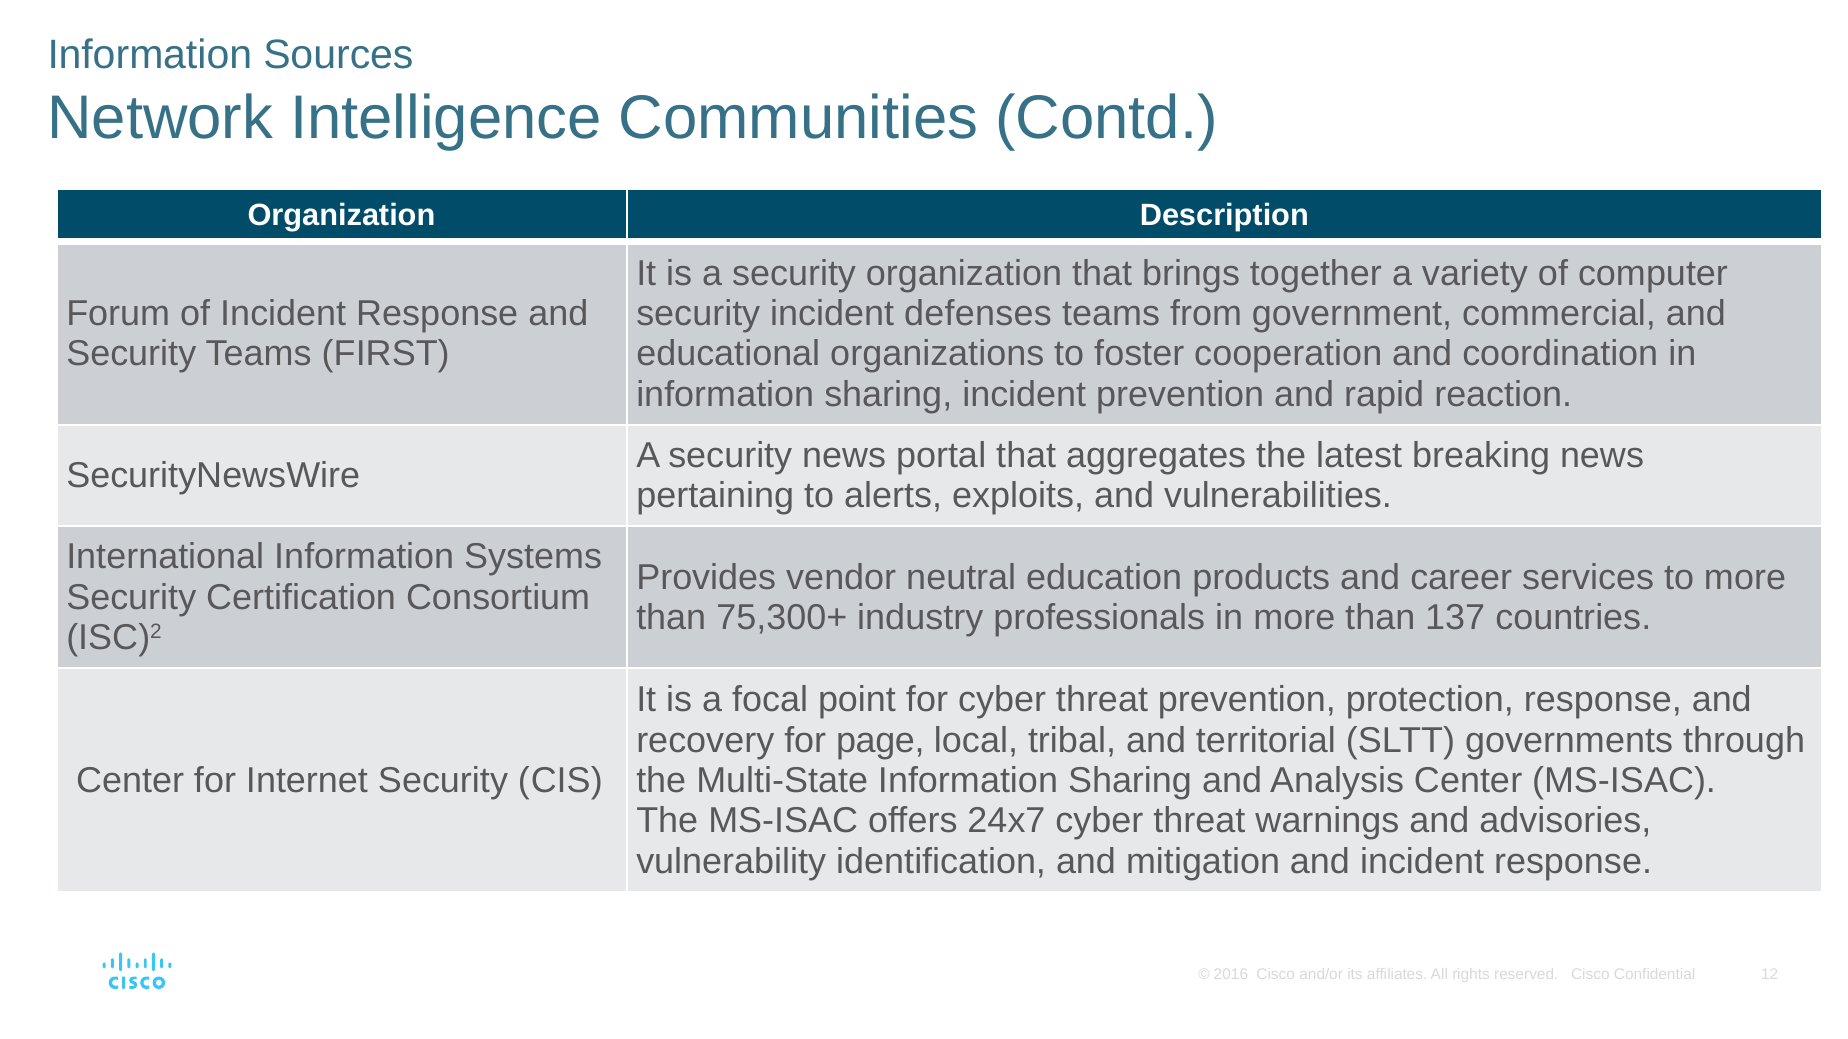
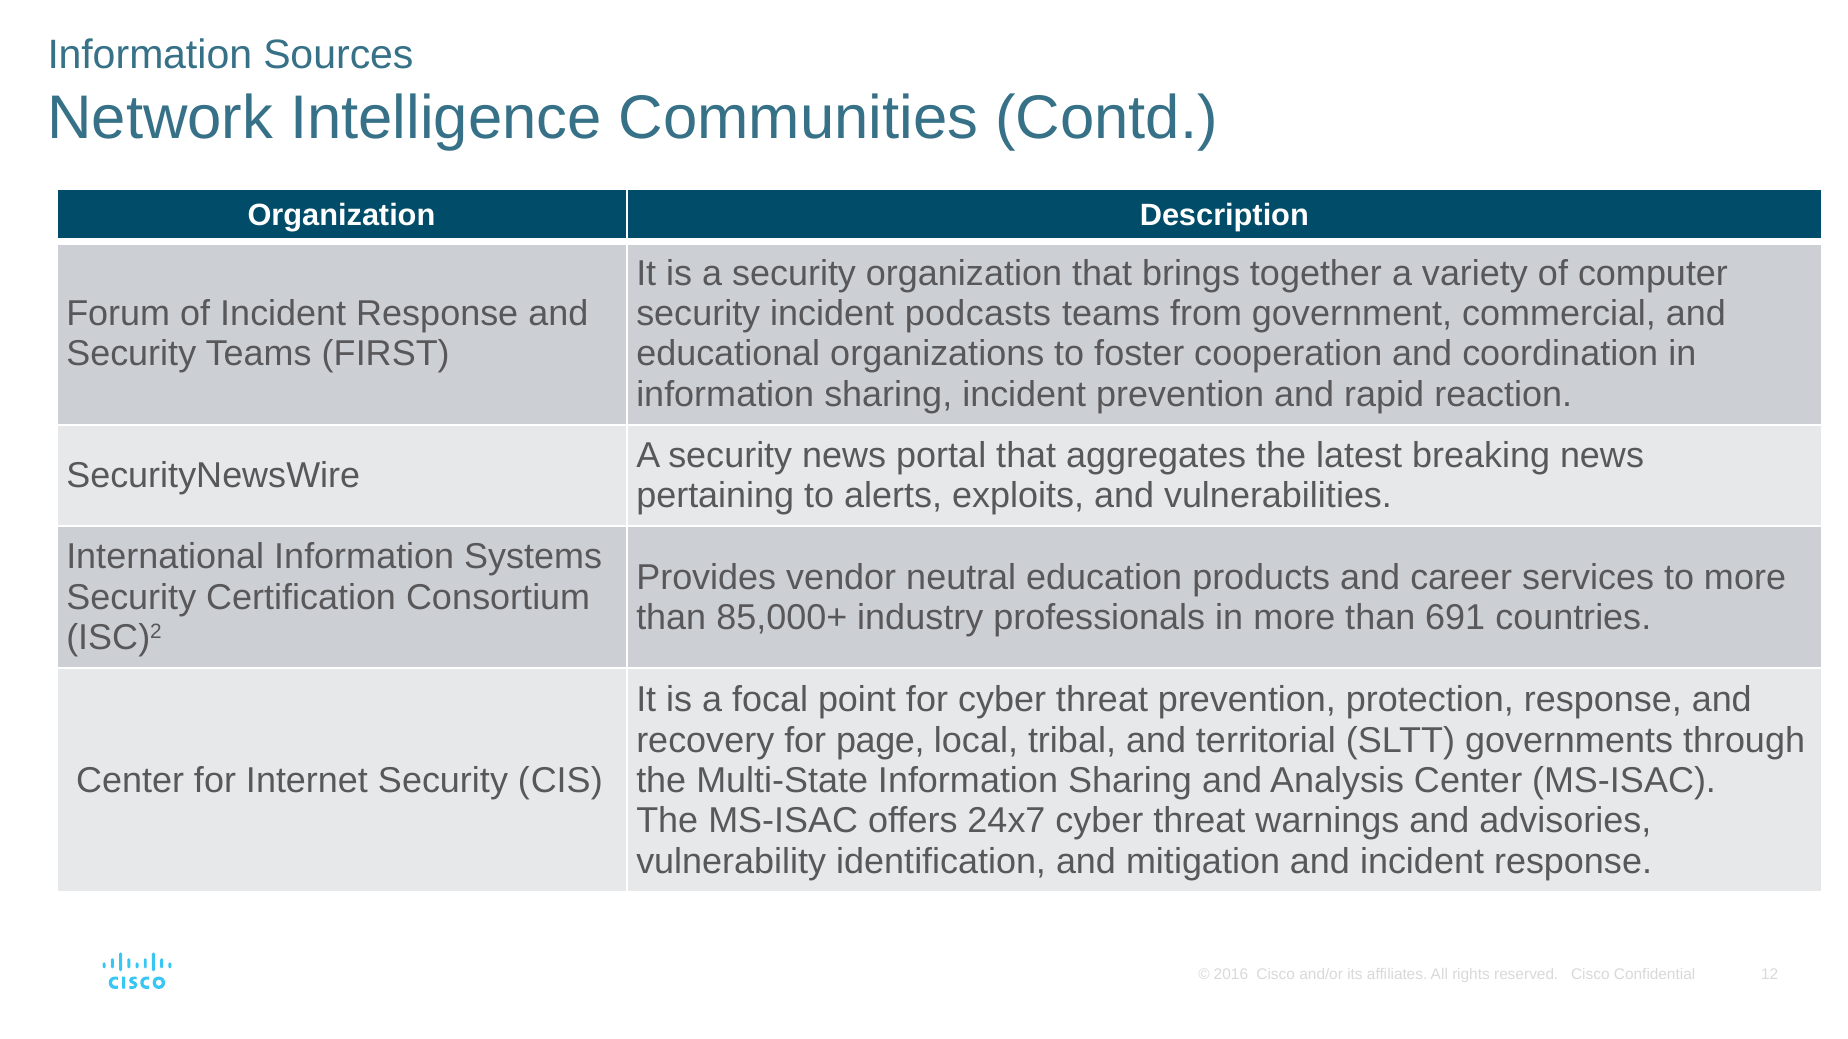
defenses: defenses -> podcasts
75,300+: 75,300+ -> 85,000+
137: 137 -> 691
